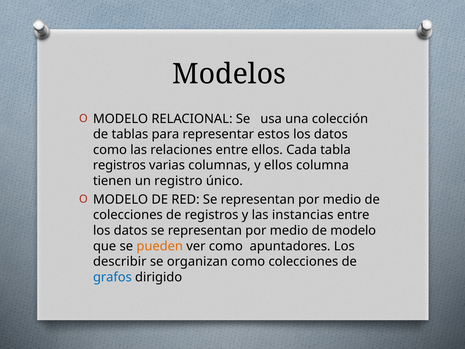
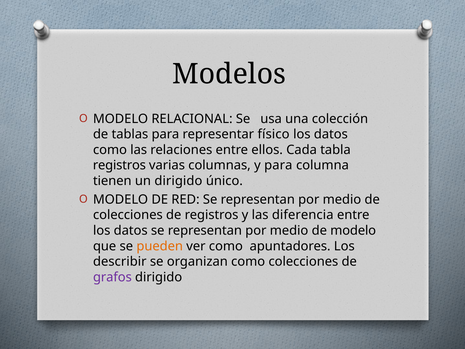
estos: estos -> físico
y ellos: ellos -> para
un registro: registro -> dirigido
instancias: instancias -> diferencia
grafos colour: blue -> purple
